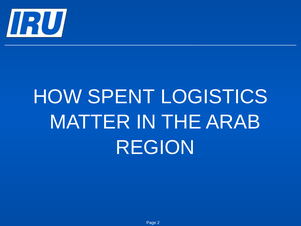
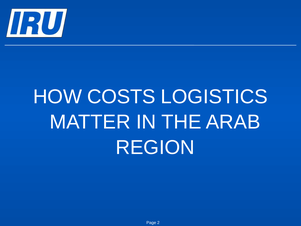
SPENT: SPENT -> COSTS
